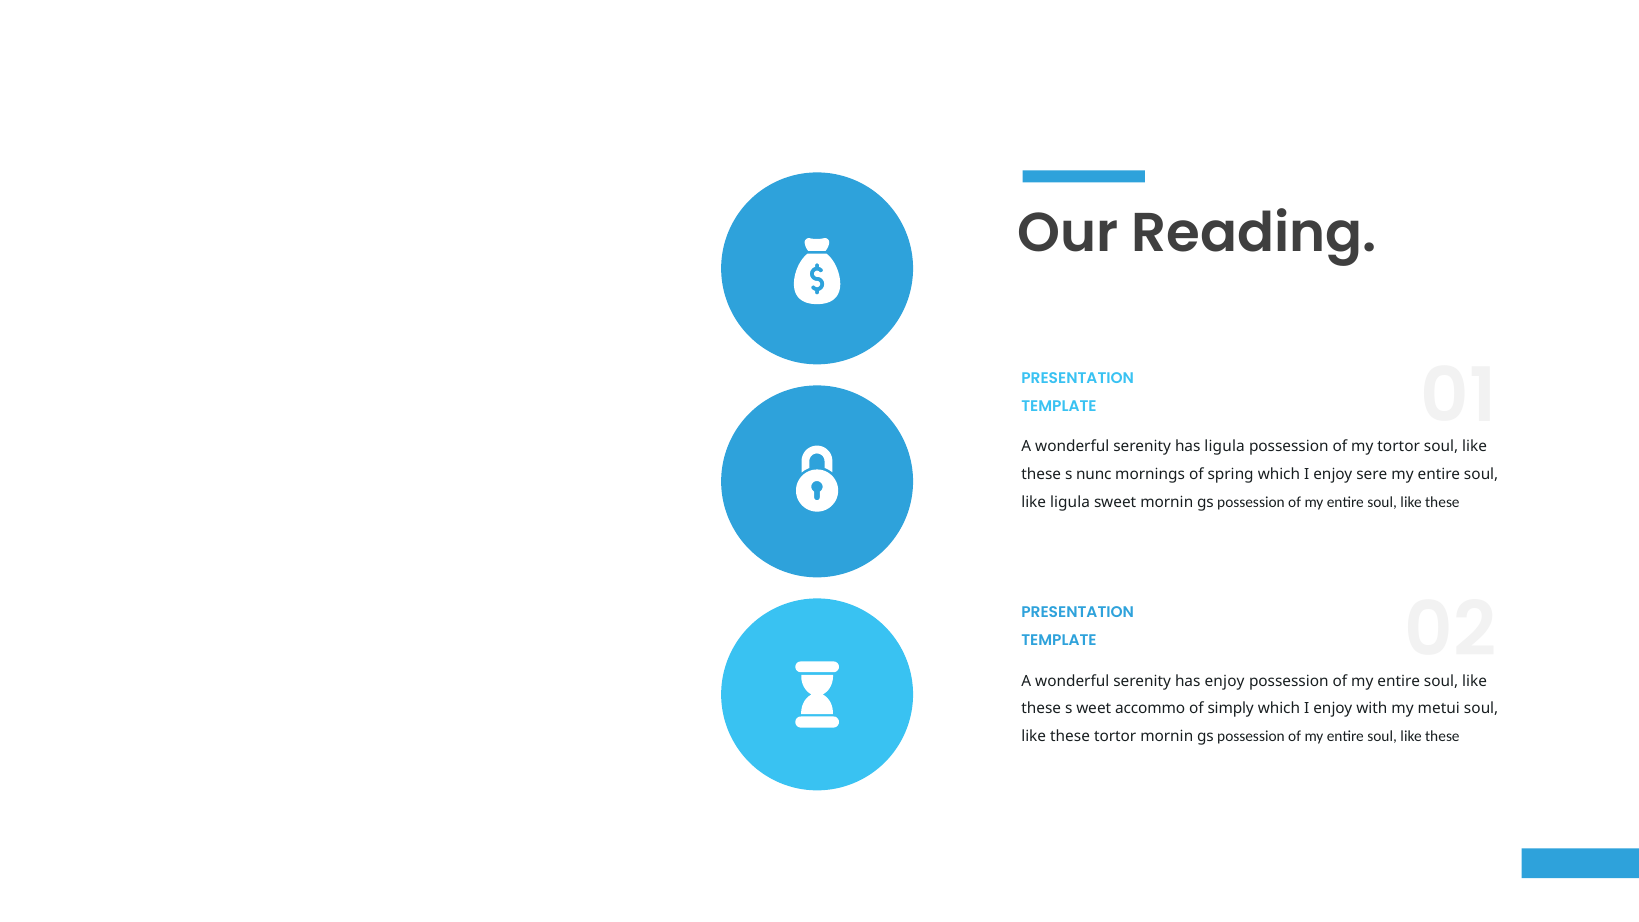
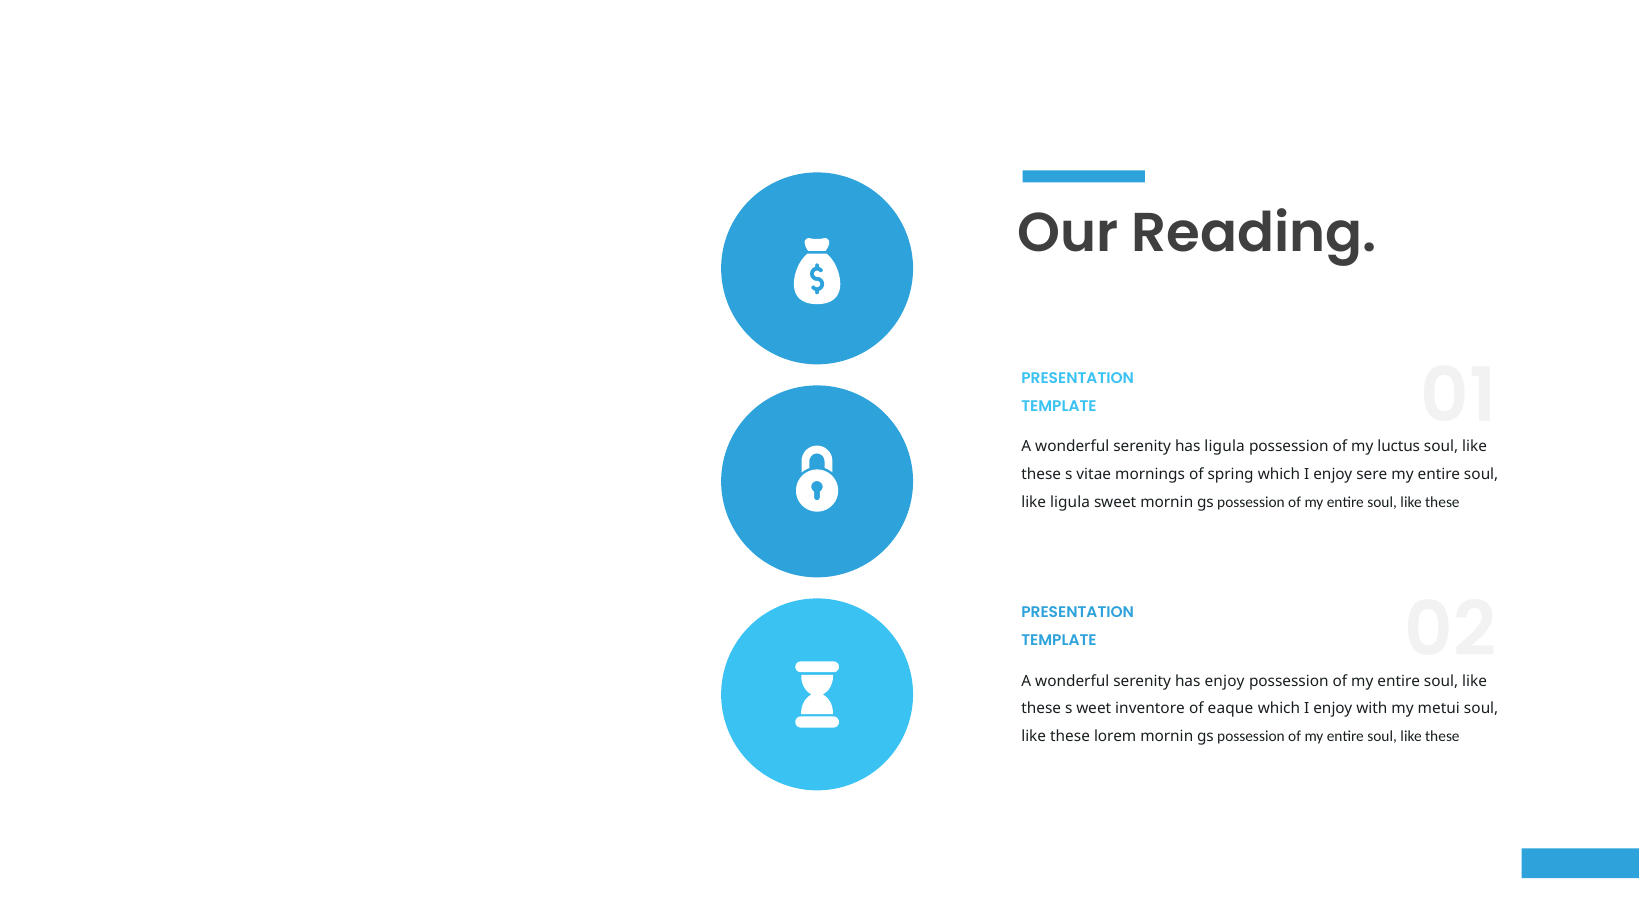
my tortor: tortor -> luctus
nunc: nunc -> vitae
accommo: accommo -> inventore
simply: simply -> eaque
these tortor: tortor -> lorem
